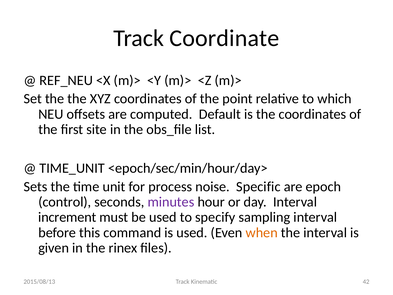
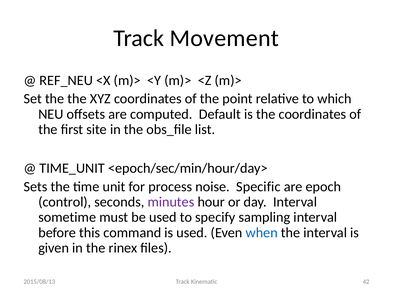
Coordinate: Coordinate -> Movement
increment: increment -> sometime
when colour: orange -> blue
